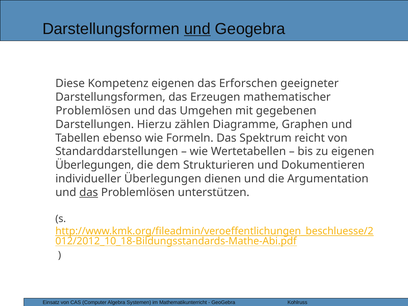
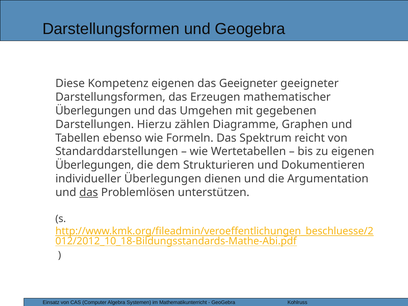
und at (197, 29) underline: present -> none
das Erforschen: Erforschen -> Geeigneter
Problemlösen at (93, 111): Problemlösen -> Überlegungen
